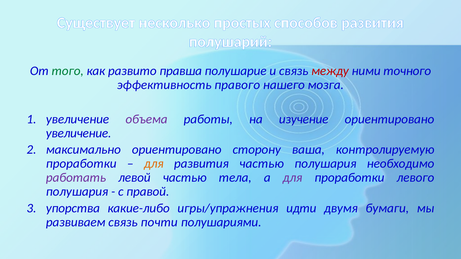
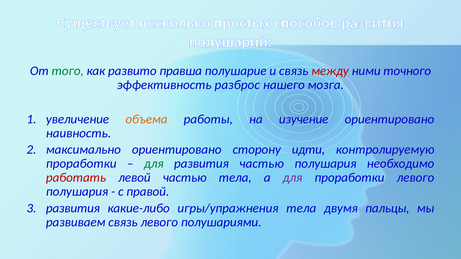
правого: правого -> разброс
объема colour: purple -> orange
увеличение at (79, 133): увеличение -> наивность
ваша: ваша -> идти
для at (154, 164) colour: orange -> green
работать colour: purple -> red
упорства at (73, 208): упорства -> развития
игры/упражнения идти: идти -> тела
бумаги: бумаги -> пальцы
связь почти: почти -> левого
